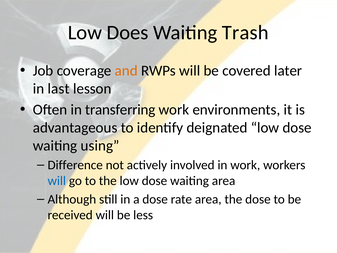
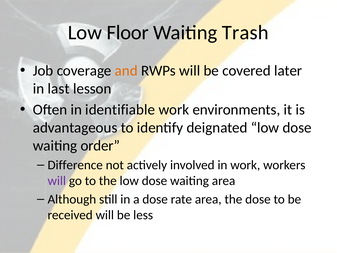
Does: Does -> Floor
transferring: transferring -> identifiable
using: using -> order
will at (57, 181) colour: blue -> purple
